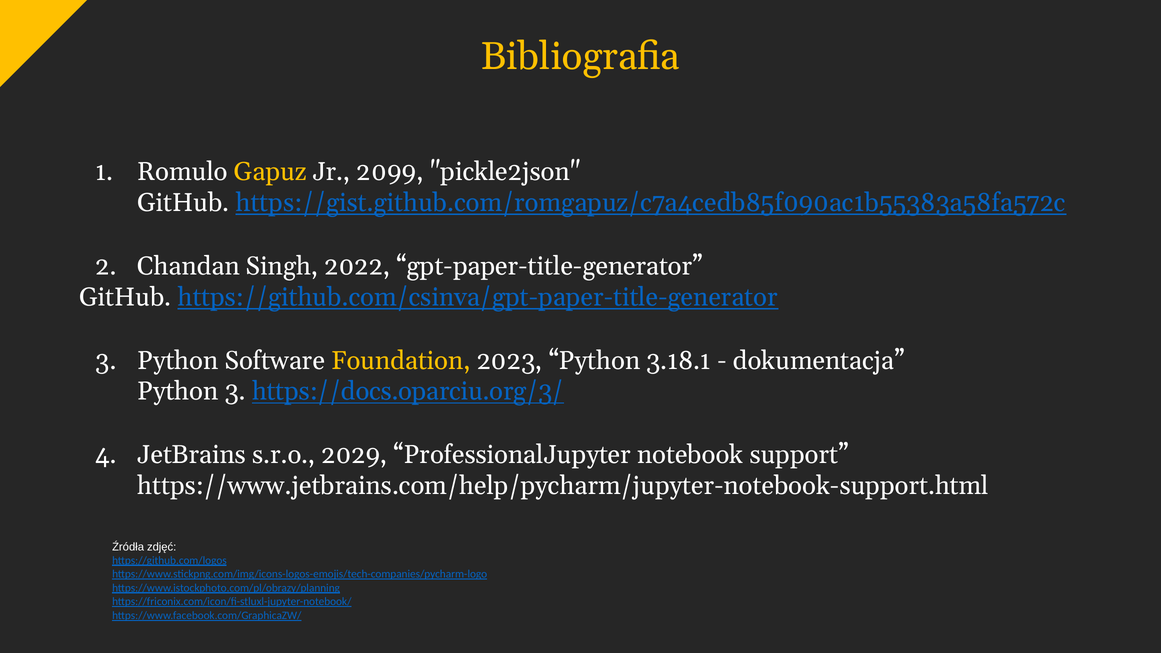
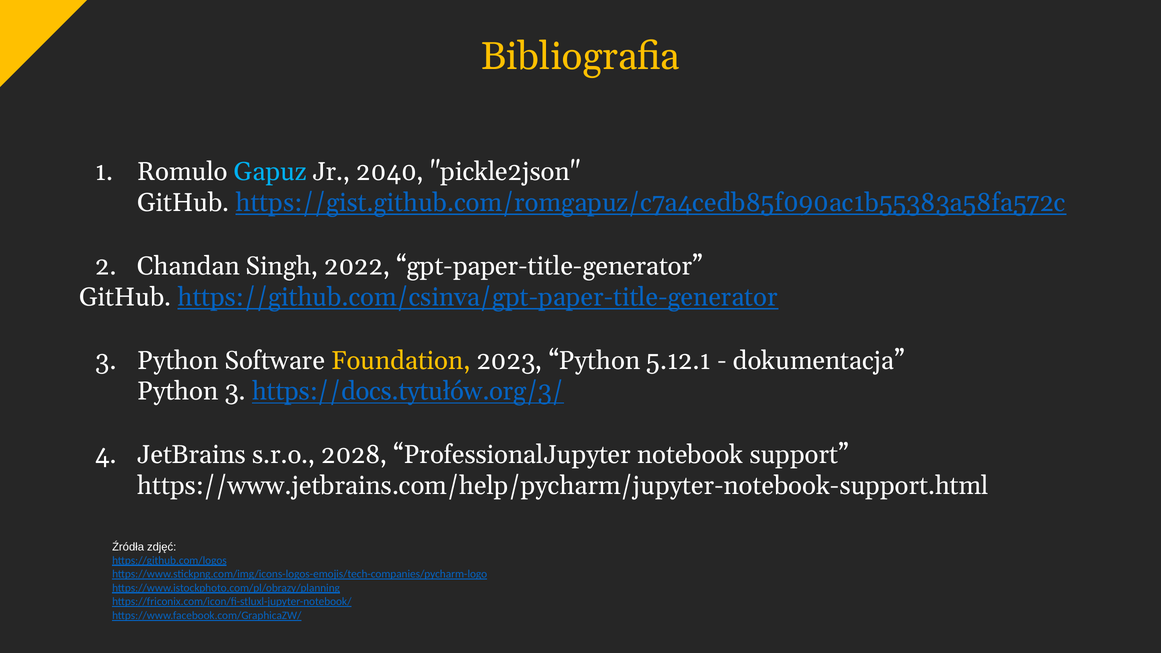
Gapuz colour: yellow -> light blue
2099: 2099 -> 2040
3.18.1: 3.18.1 -> 5.12.1
https://docs.oparciu.org/3/: https://docs.oparciu.org/3/ -> https://docs.tytułów.org/3/
2029: 2029 -> 2028
